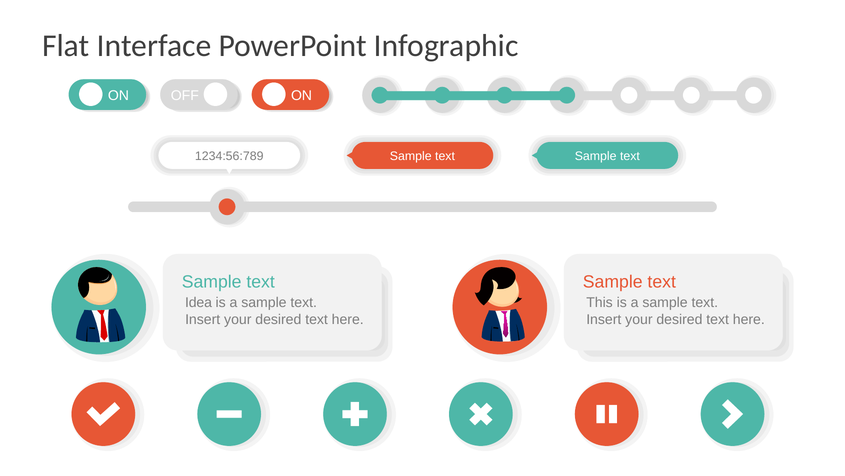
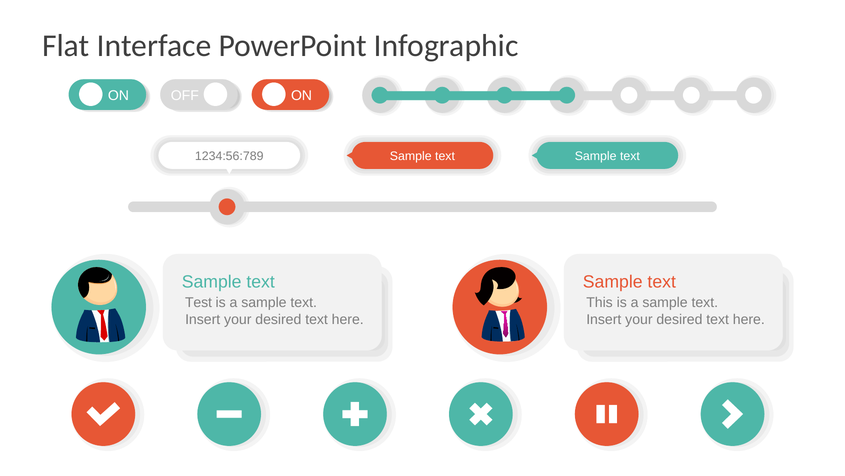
Idea: Idea -> Test
